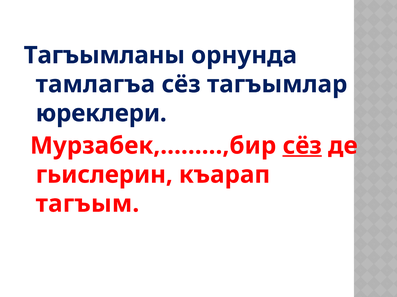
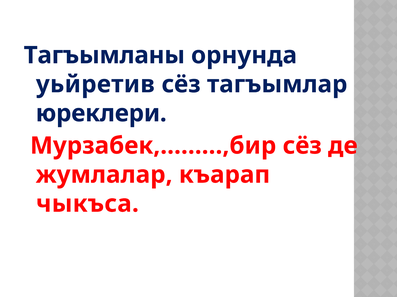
тамлагъа: тамлагъа -> уьйретив
сёз at (302, 146) underline: present -> none
гьислерин: гьислерин -> жумлалар
тагъым: тагъым -> чыкъса
